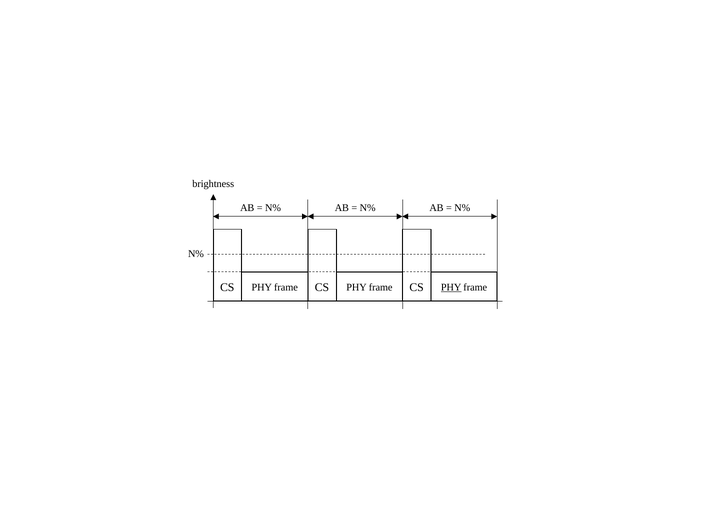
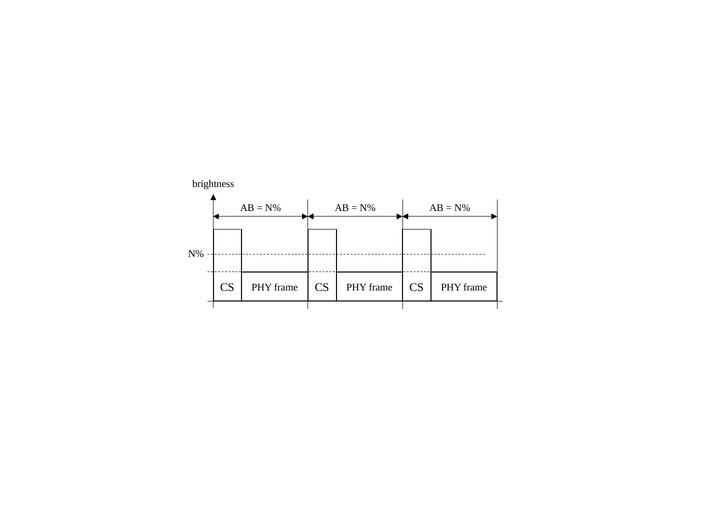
PHY at (451, 287) underline: present -> none
